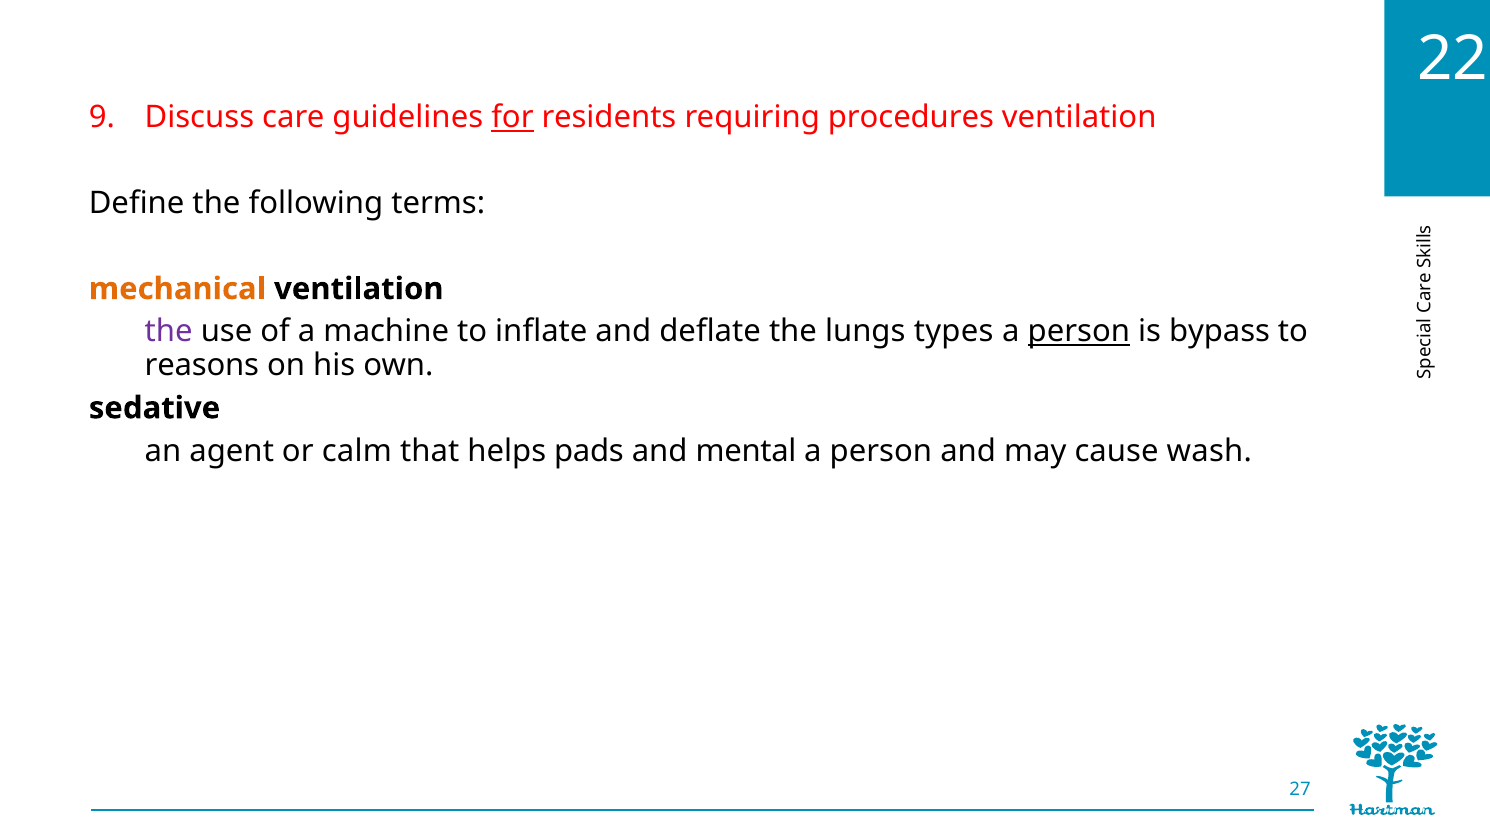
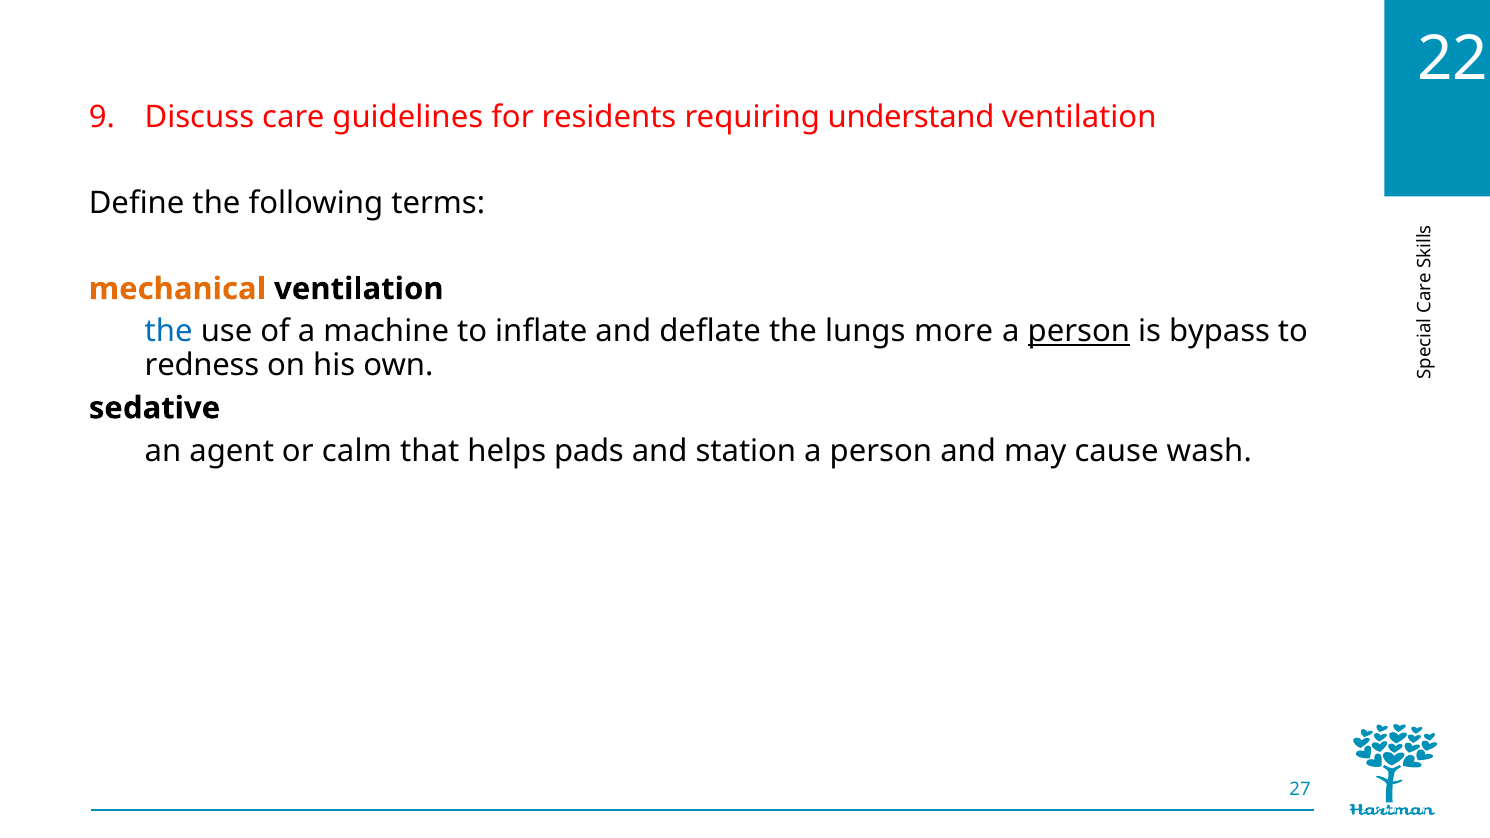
for underline: present -> none
procedures: procedures -> understand
the at (169, 332) colour: purple -> blue
types: types -> more
reasons: reasons -> redness
mental: mental -> station
